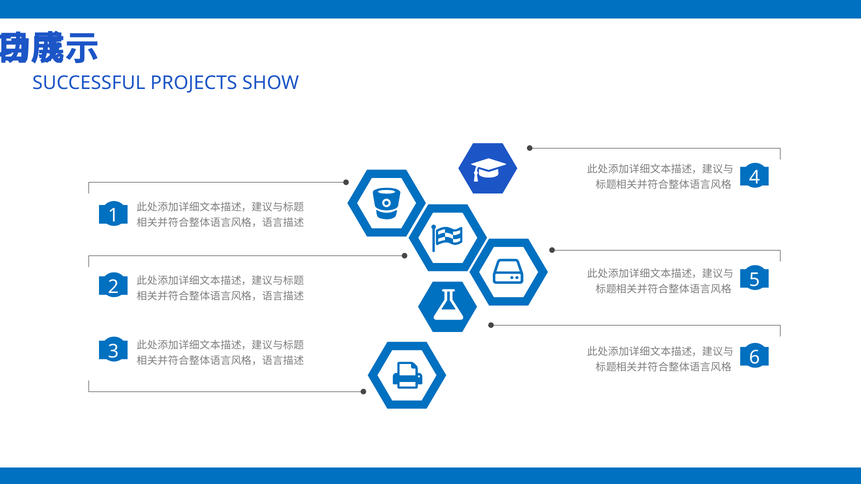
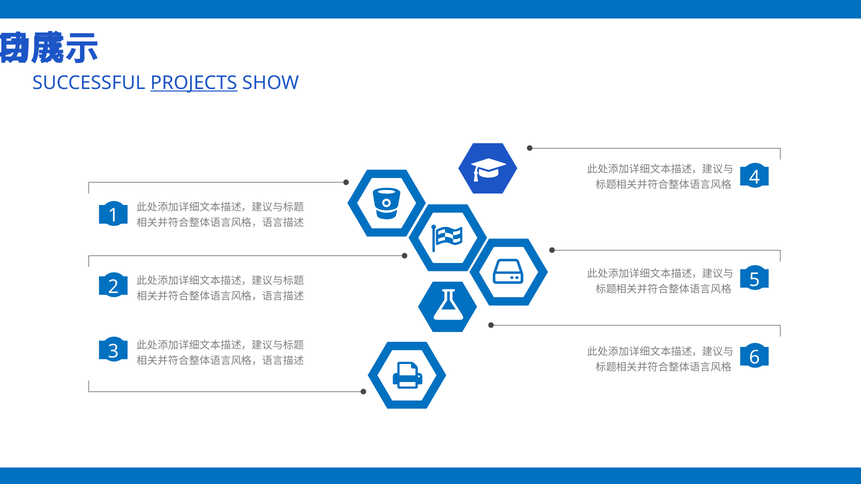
PROJECTS underline: none -> present
